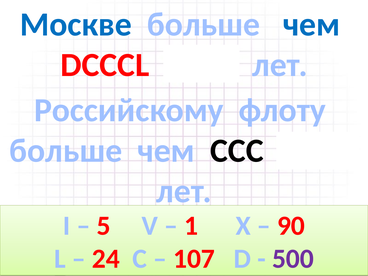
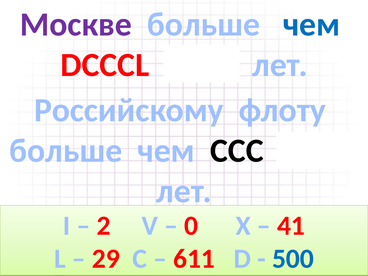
Москве colour: blue -> purple
5: 5 -> 2
1: 1 -> 0
90: 90 -> 41
24: 24 -> 29
107: 107 -> 611
500 colour: purple -> blue
